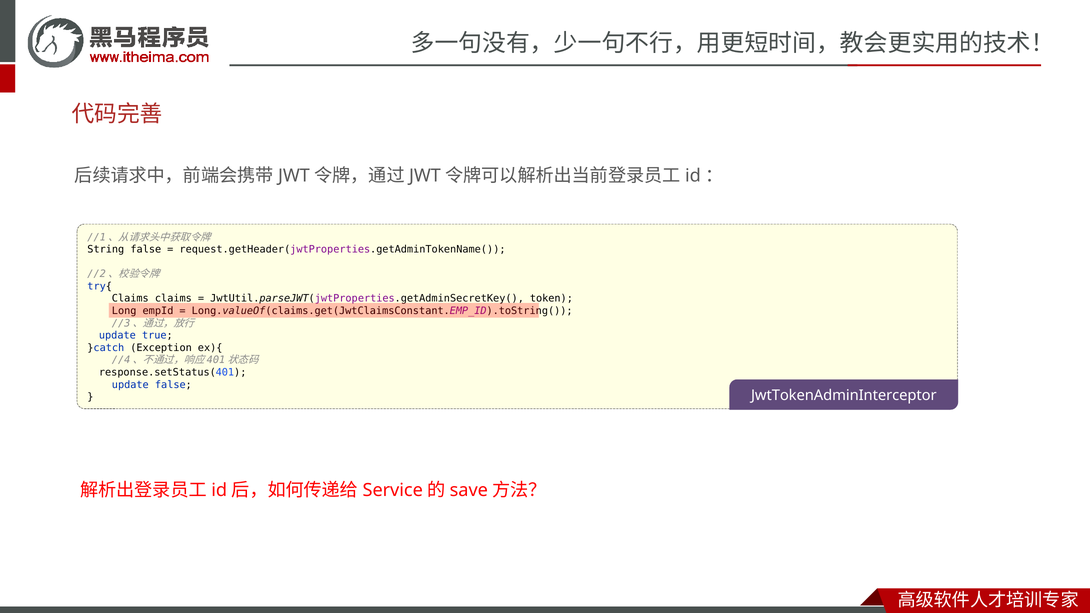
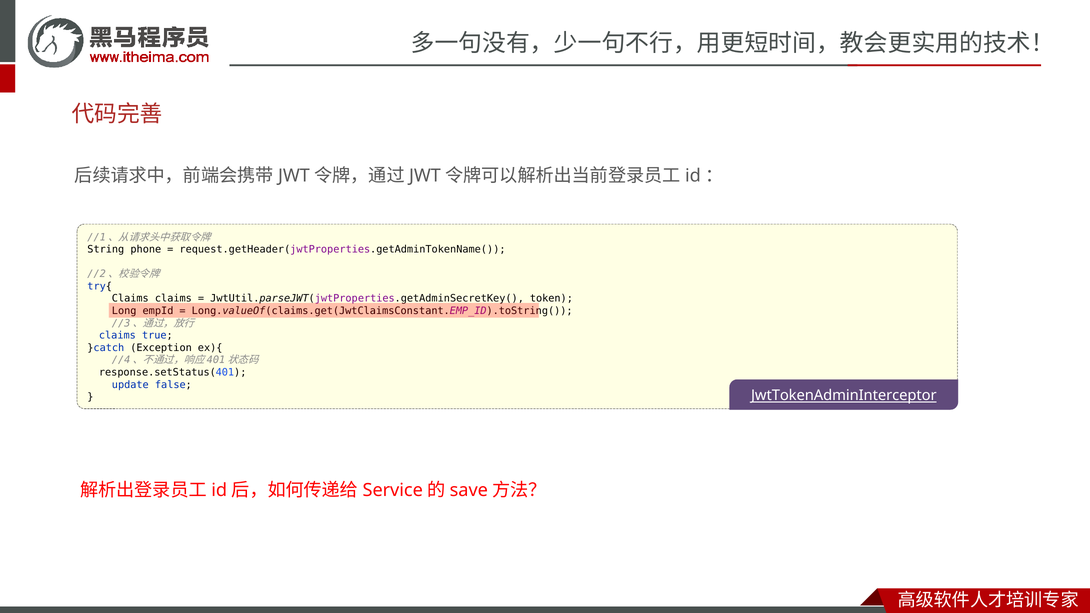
String false: false -> phone
update at (117, 336): update -> claims
JwtTokenAdminInterceptor underline: none -> present
